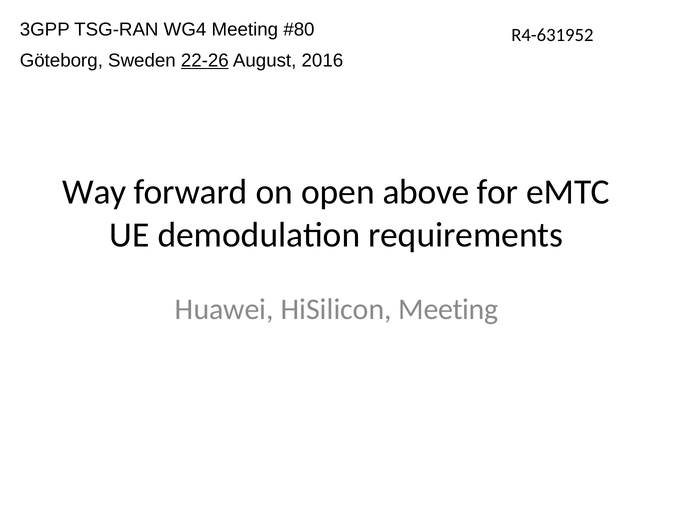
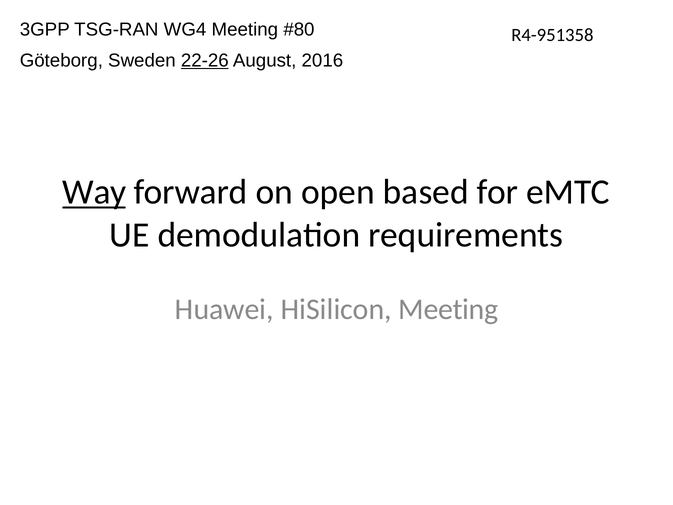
R4-631952: R4-631952 -> R4-951358
Way underline: none -> present
above: above -> based
